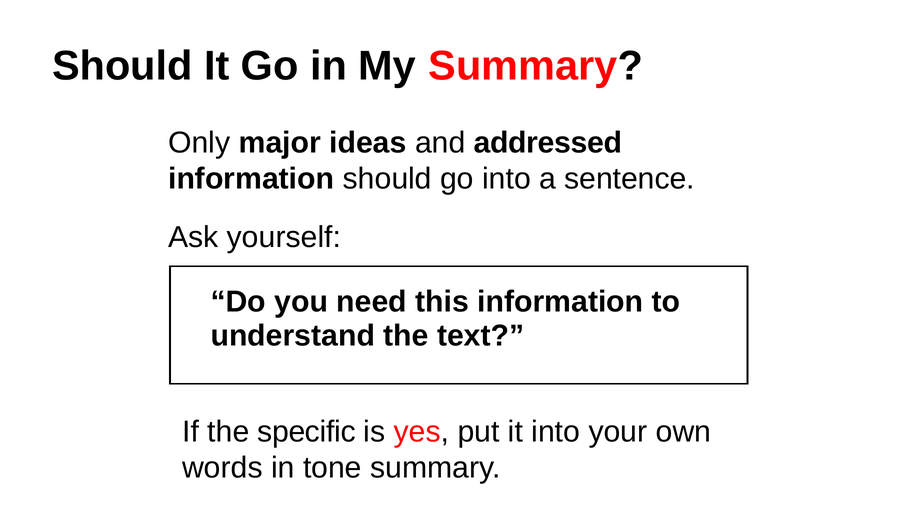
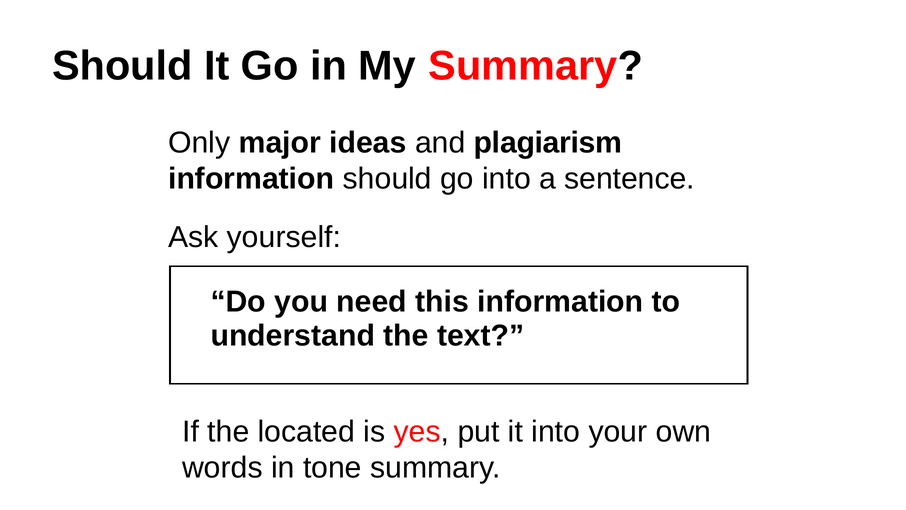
addressed: addressed -> plagiarism
specific: specific -> located
